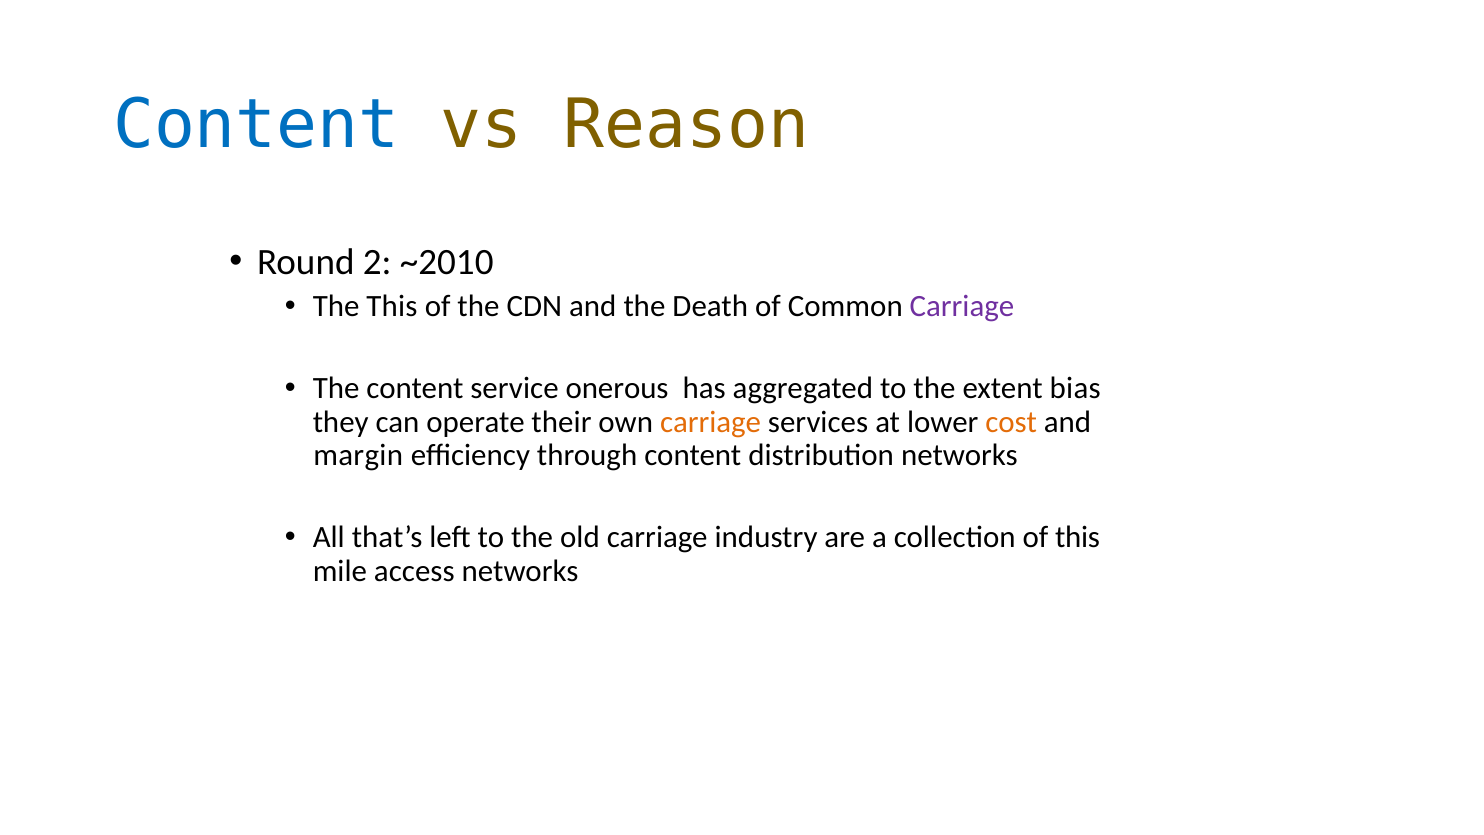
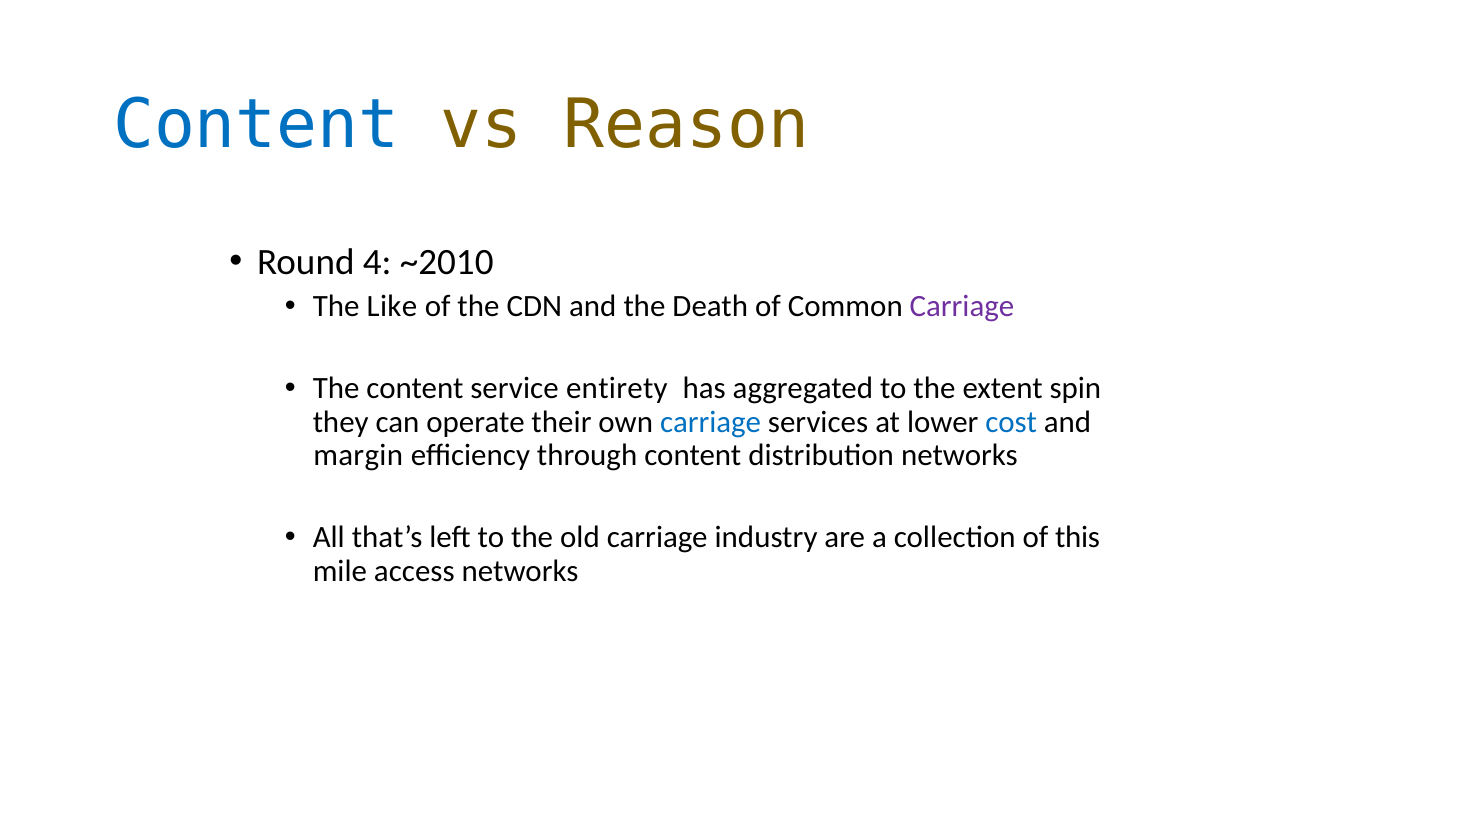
2: 2 -> 4
The This: This -> Like
onerous: onerous -> entirety
bias: bias -> spin
carriage at (711, 422) colour: orange -> blue
cost colour: orange -> blue
